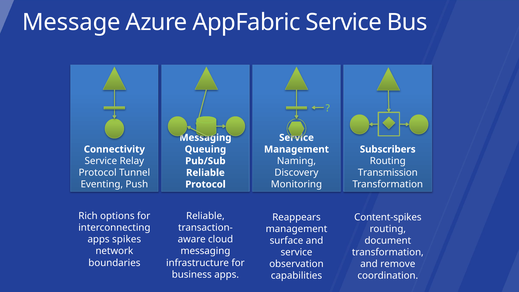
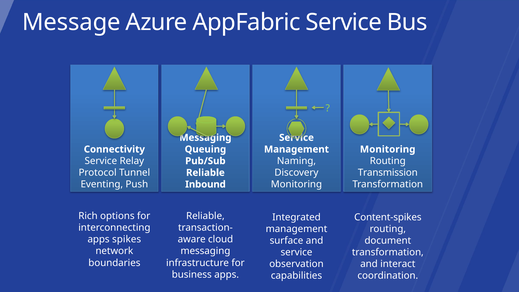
Subscribers at (388, 149): Subscribers -> Monitoring
Protocol at (205, 184): Protocol -> Inbound
Reappears: Reappears -> Integrated
remove: remove -> interact
